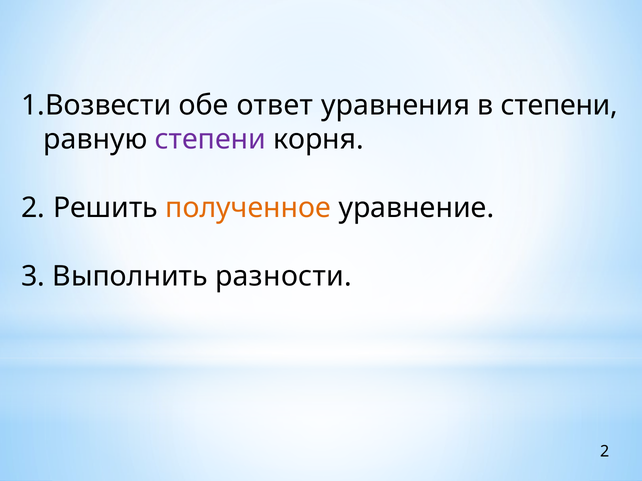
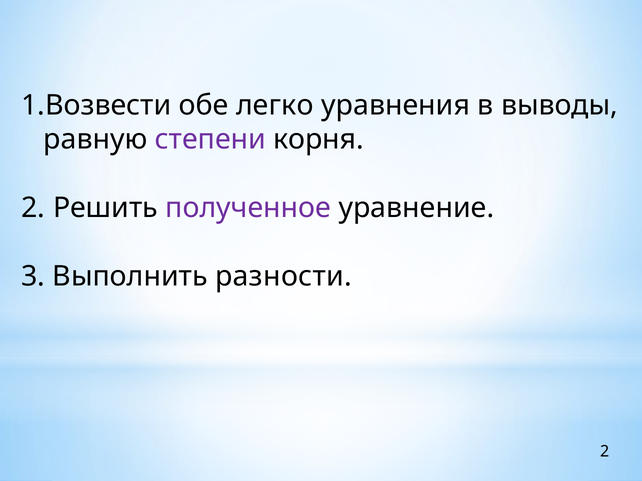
ответ: ответ -> легко
в степени: степени -> выводы
полученное colour: orange -> purple
